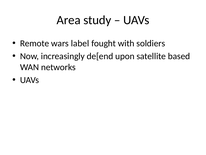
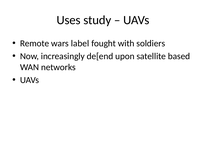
Area: Area -> Uses
